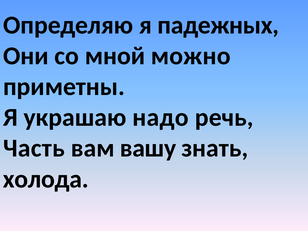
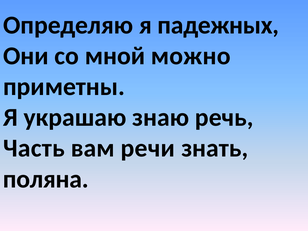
надо: надо -> знаю
вашу: вашу -> речи
холода: холода -> поляна
